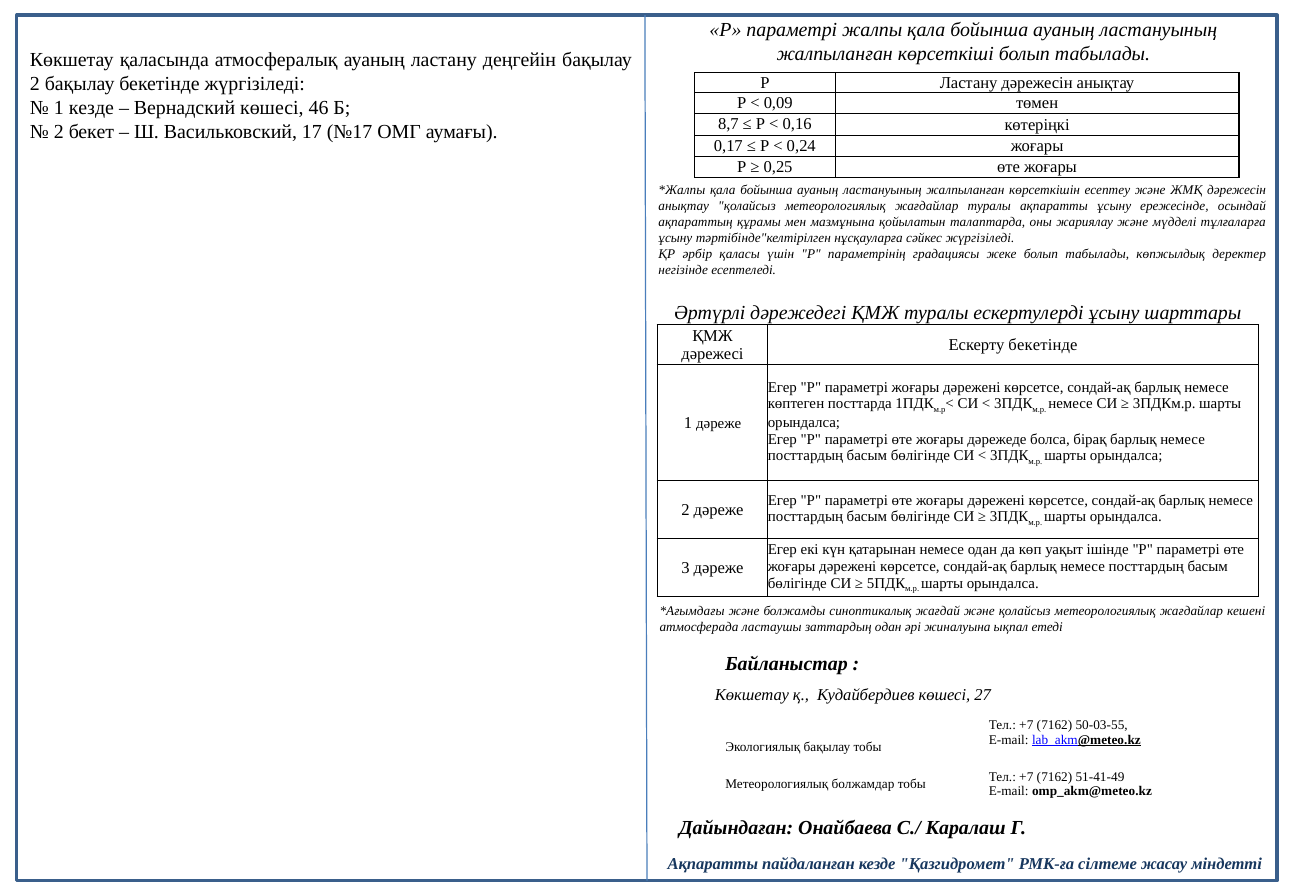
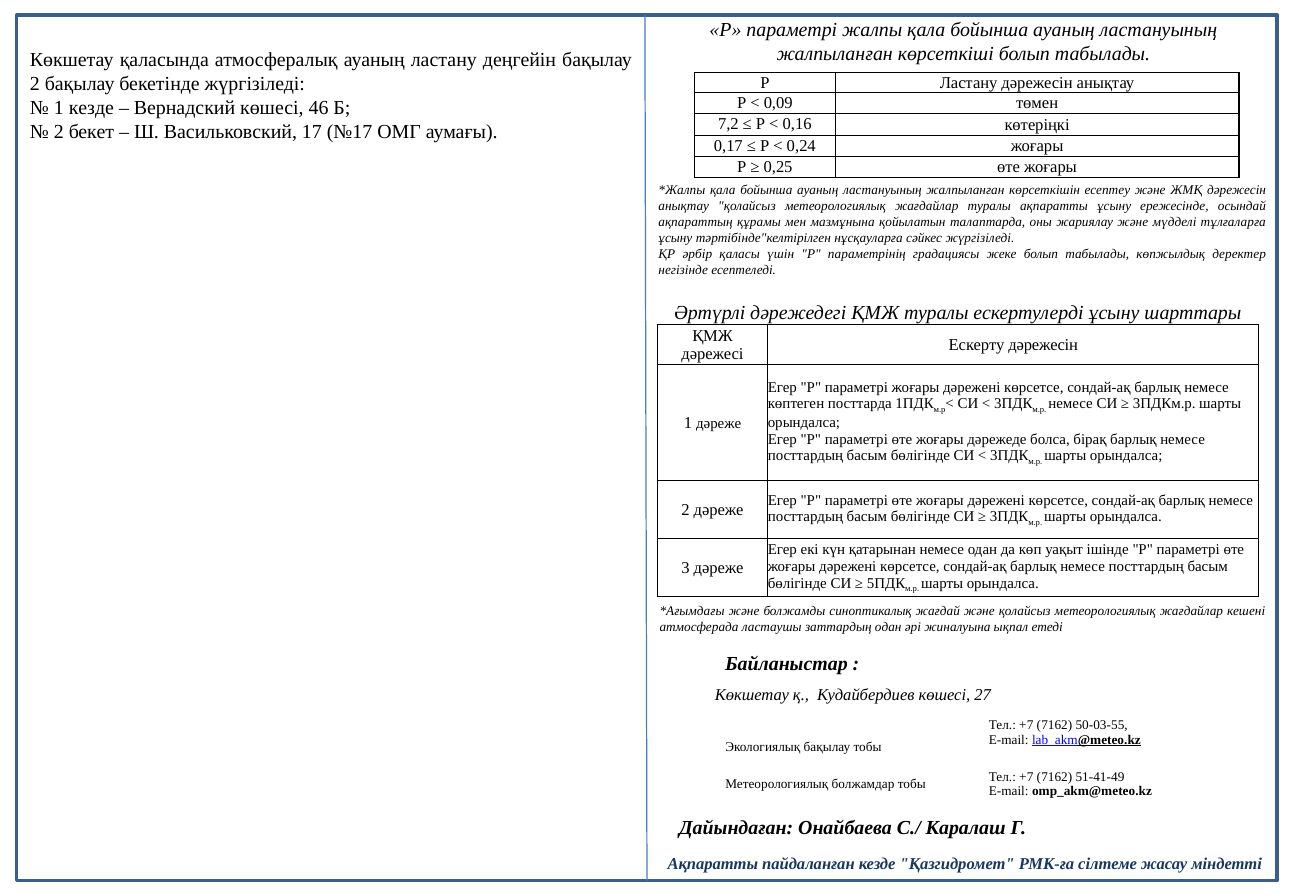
8,7: 8,7 -> 7,2
Ескерту бекетінде: бекетінде -> дәрежесін
